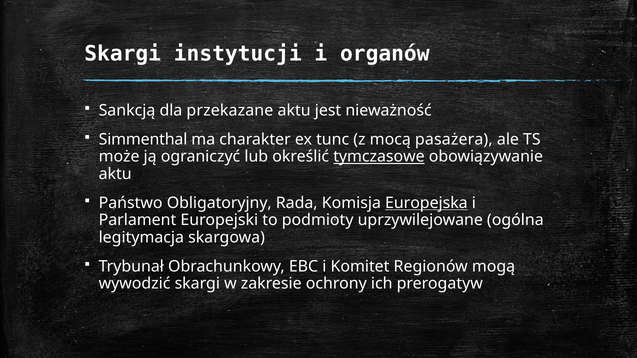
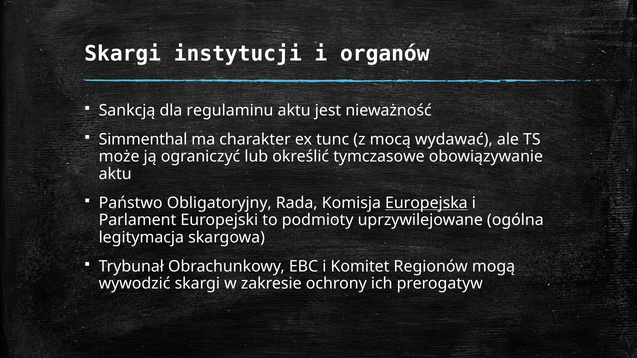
przekazane: przekazane -> regulaminu
pasażera: pasażera -> wydawać
tymczasowe underline: present -> none
